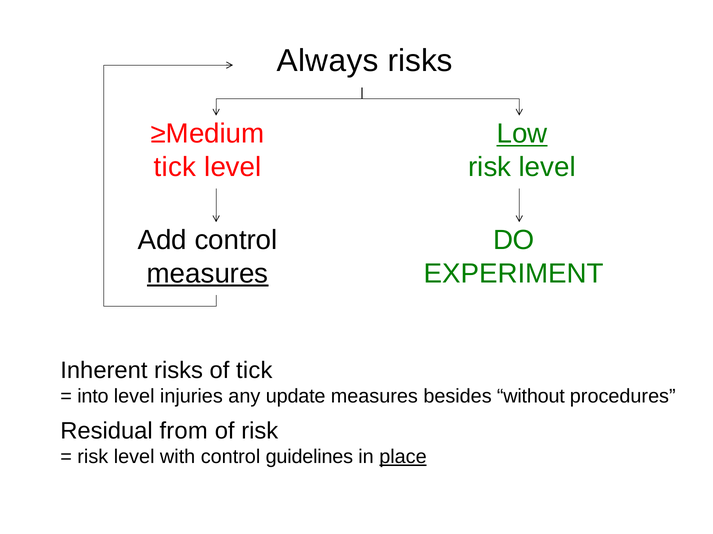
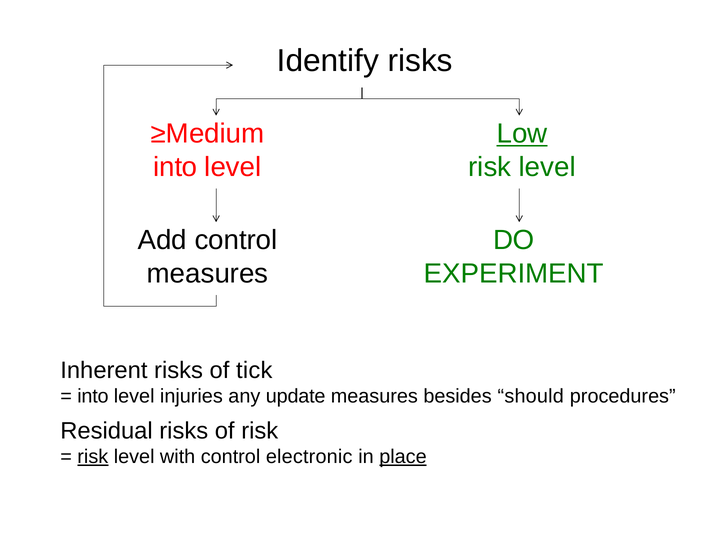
Always: Always -> Identify
tick at (175, 167): tick -> into
measures at (208, 274) underline: present -> none
without: without -> should
Residual from: from -> risks
risk at (93, 457) underline: none -> present
guidelines: guidelines -> electronic
